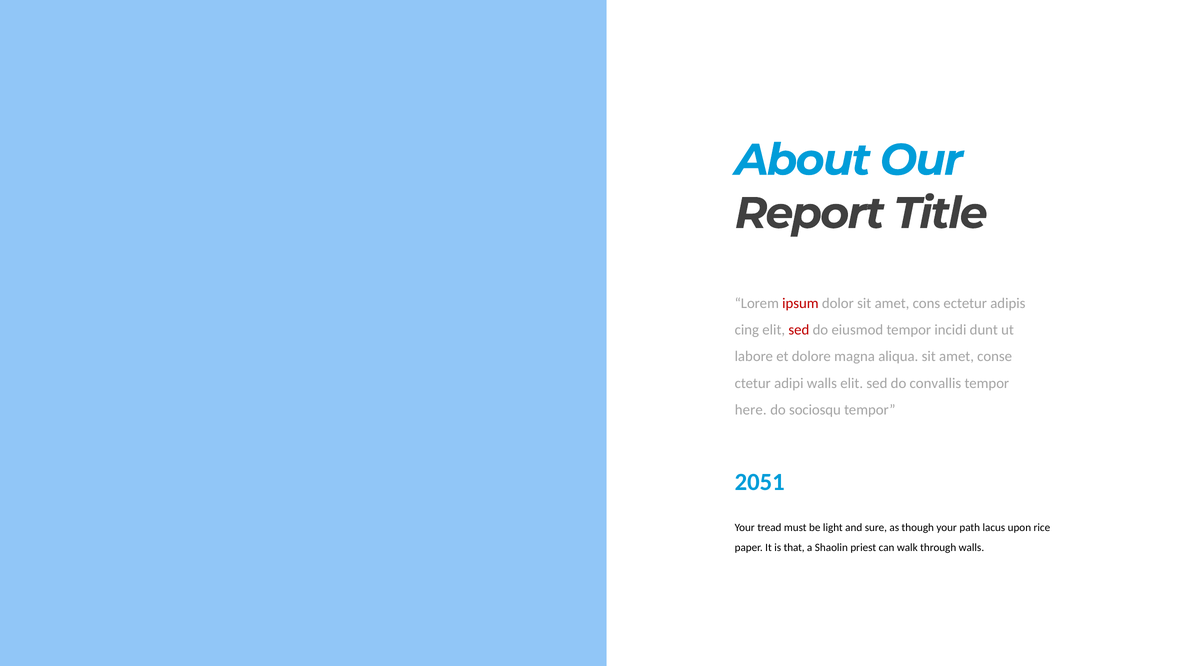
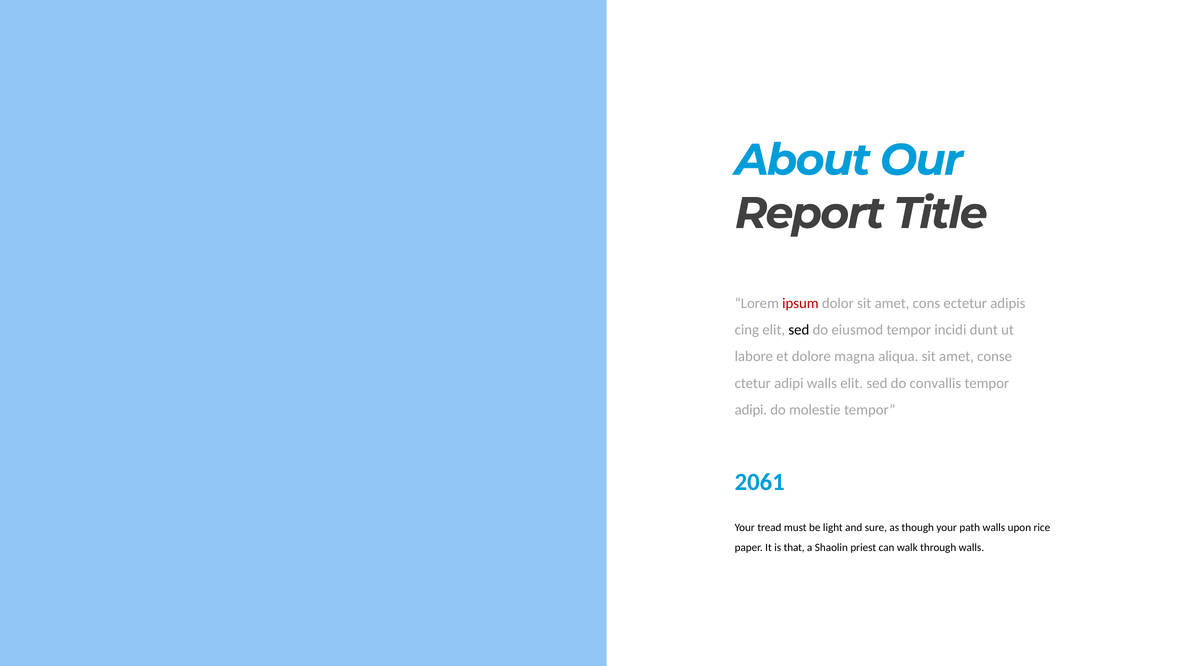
sed at (799, 330) colour: red -> black
here at (751, 410): here -> adipi
sociosqu: sociosqu -> molestie
2051: 2051 -> 2061
path lacus: lacus -> walls
